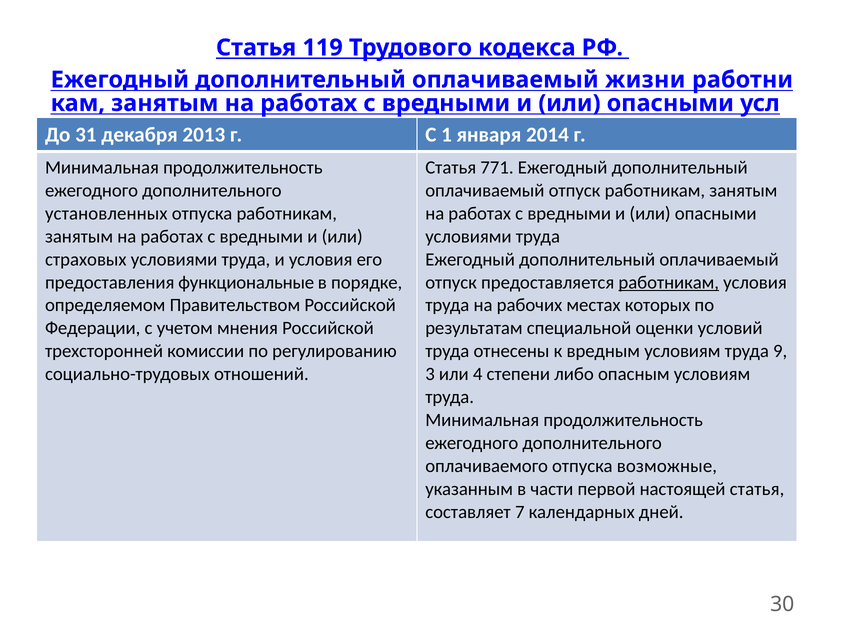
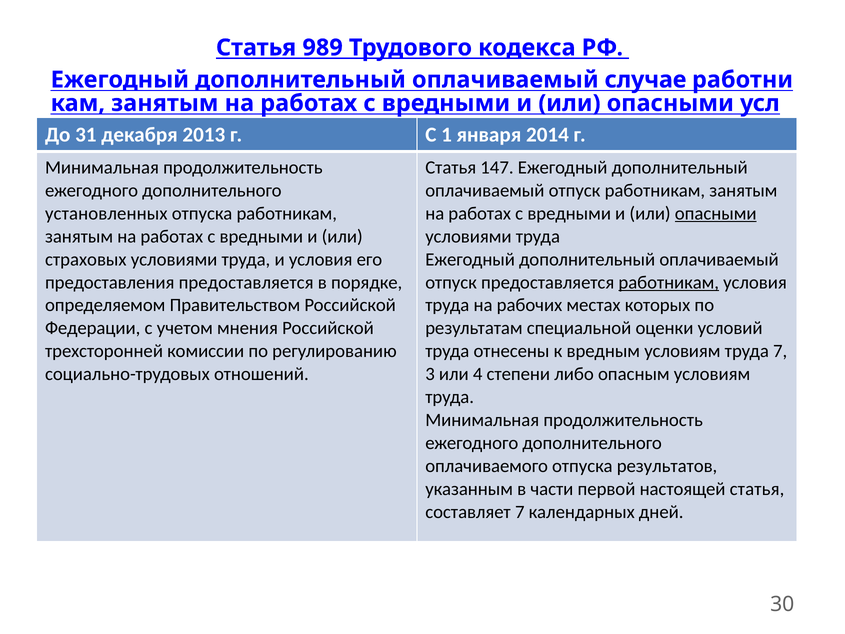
119: 119 -> 989
жизни: жизни -> случае
771: 771 -> 147
опасными at (716, 213) underline: none -> present
предоставления функциональные: функциональные -> предоставляется
труда 9: 9 -> 7
возможные: возможные -> результатов
